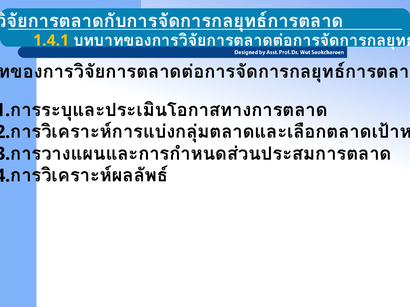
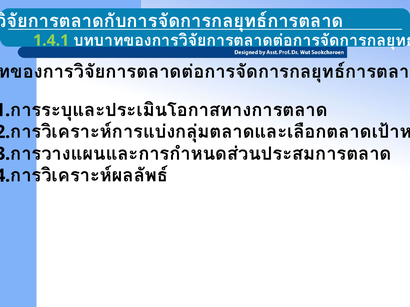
1.4.1 colour: yellow -> light green
